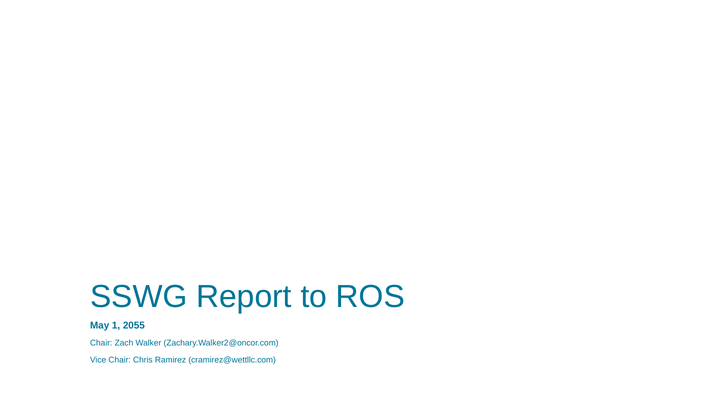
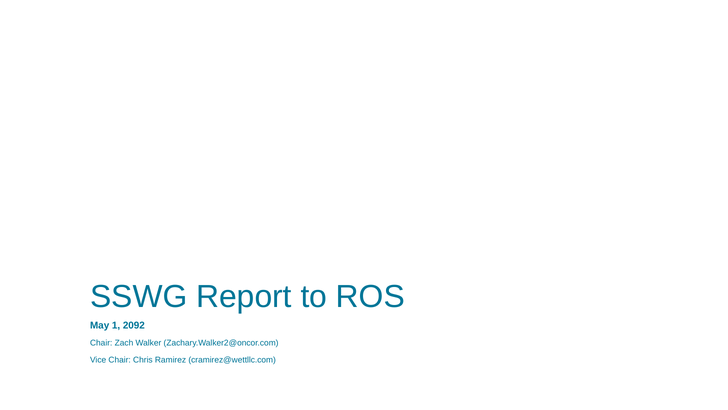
2055: 2055 -> 2092
